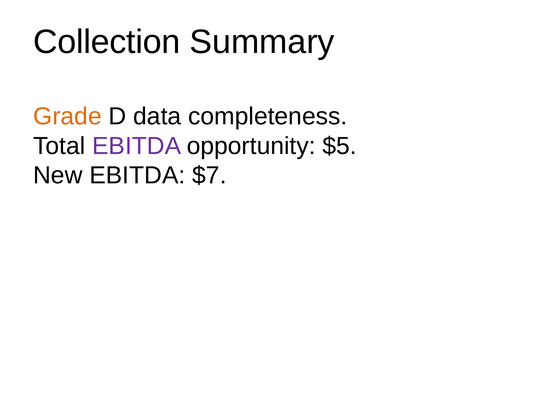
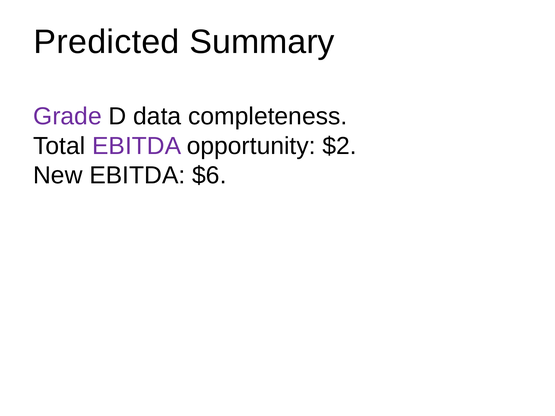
Collection: Collection -> Predicted
Grade colour: orange -> purple
$5: $5 -> $2
$7: $7 -> $6
